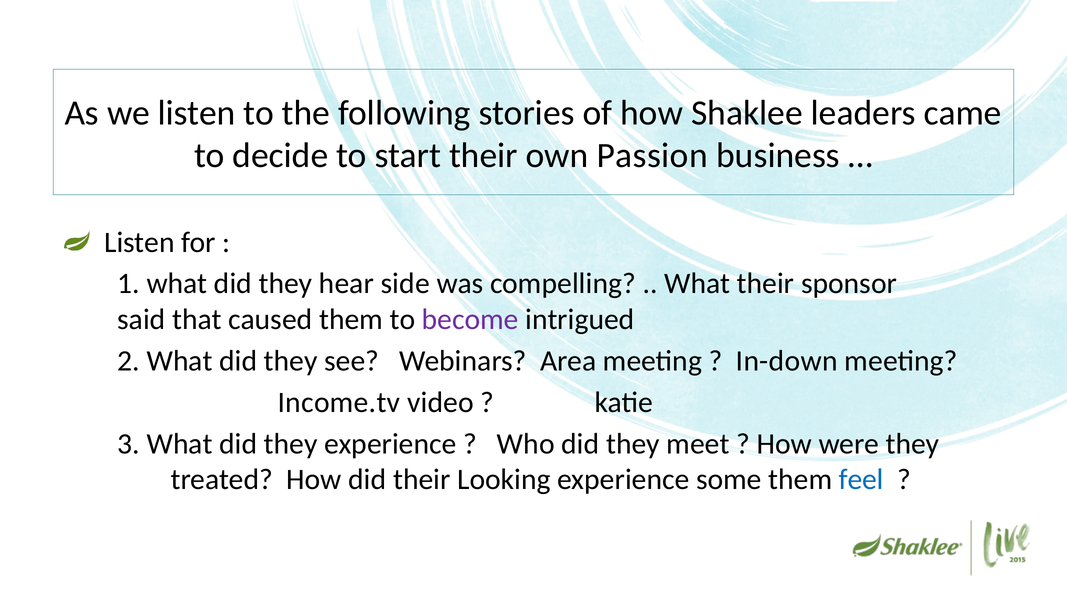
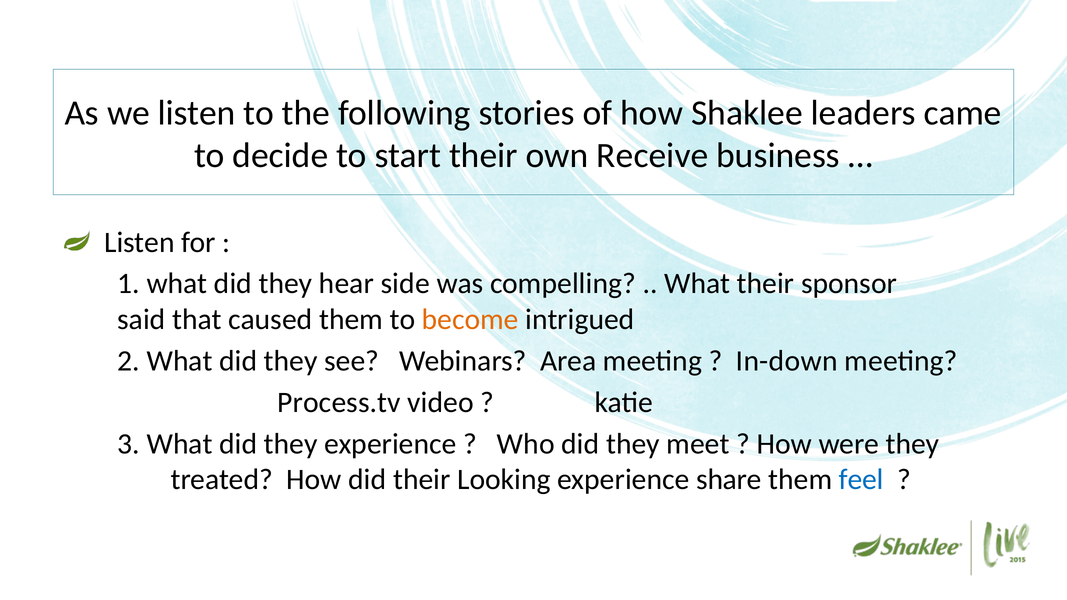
Passion: Passion -> Receive
become colour: purple -> orange
Income.tv: Income.tv -> Process.tv
some: some -> share
